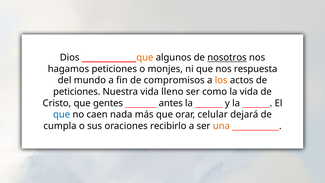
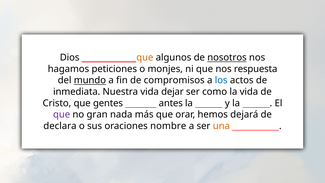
mundo underline: none -> present
los colour: orange -> blue
peticiones at (77, 92): peticiones -> inmediata
lleno: lleno -> dejar
que at (62, 114) colour: blue -> purple
caen: caen -> gran
celular: celular -> hemos
cumpla: cumpla -> declara
recibirlo: recibirlo -> nombre
